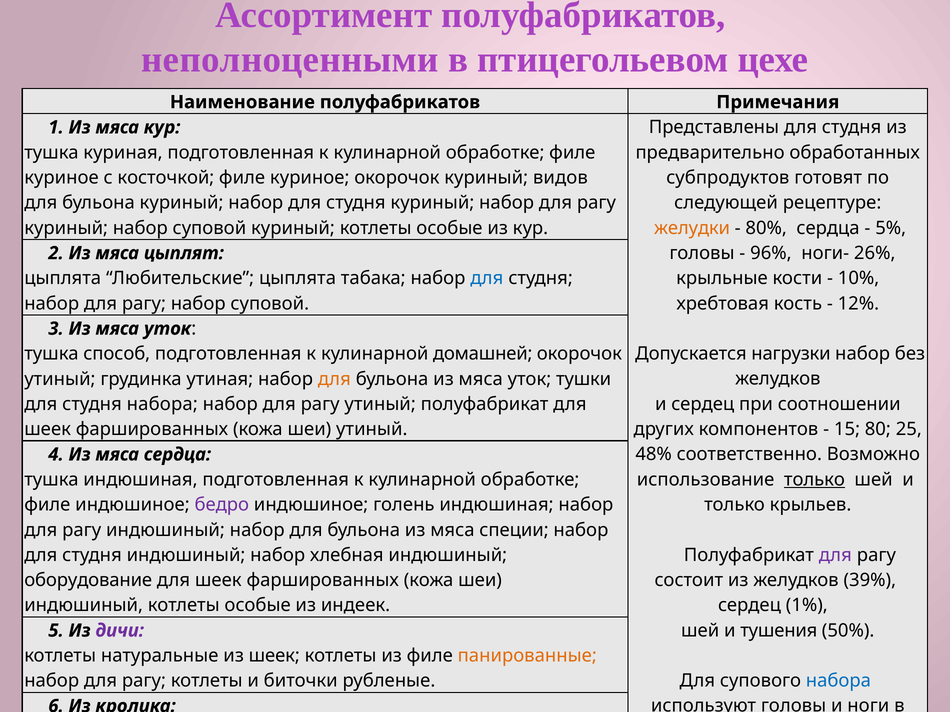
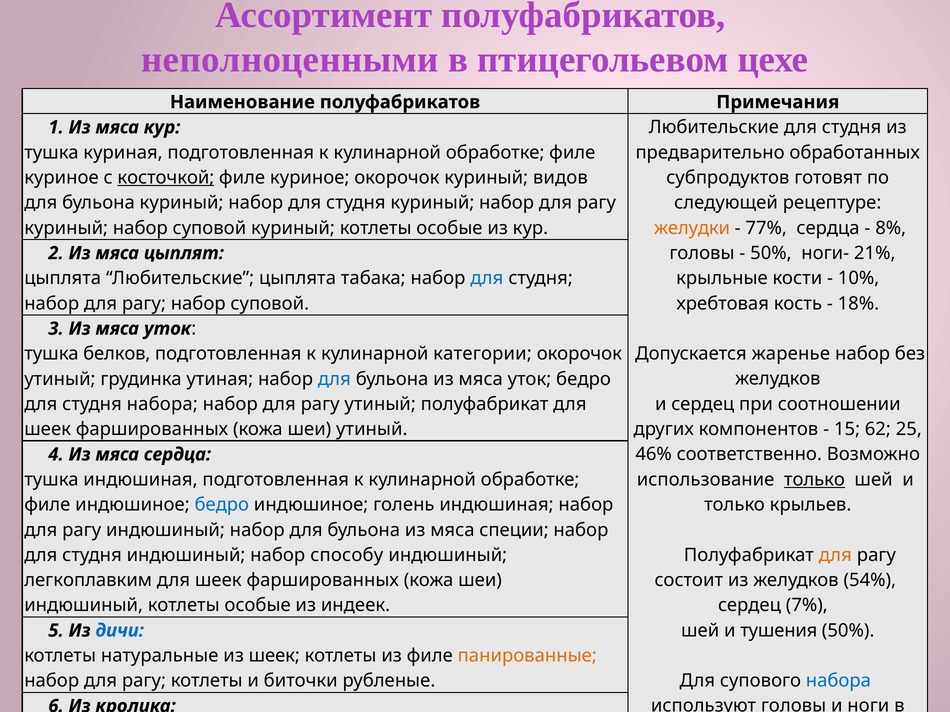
Представлены at (714, 127): Представлены -> Любительские
косточкой underline: none -> present
80%: 80% -> 77%
5%: 5% -> 8%
96% at (771, 253): 96% -> 50%
26%: 26% -> 21%
12%: 12% -> 18%
нагрузки: нагрузки -> жаренье
способ: способ -> белков
домашней: домашней -> категории
для at (334, 379) colour: orange -> blue
уток тушки: тушки -> бедро
80: 80 -> 62
48%: 48% -> 46%
бедро at (222, 505) colour: purple -> blue
для at (835, 555) colour: purple -> orange
хлебная: хлебная -> способу
39%: 39% -> 54%
оборудование: оборудование -> легкоплавким
1%: 1% -> 7%
дичи colour: purple -> blue
